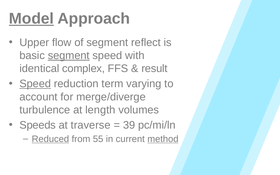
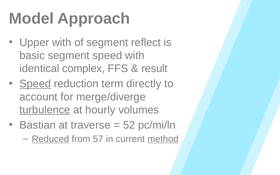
Model underline: present -> none
Upper flow: flow -> with
segment at (69, 56) underline: present -> none
varying: varying -> directly
turbulence underline: none -> present
length: length -> hourly
Speeds: Speeds -> Bastian
39: 39 -> 52
55: 55 -> 57
